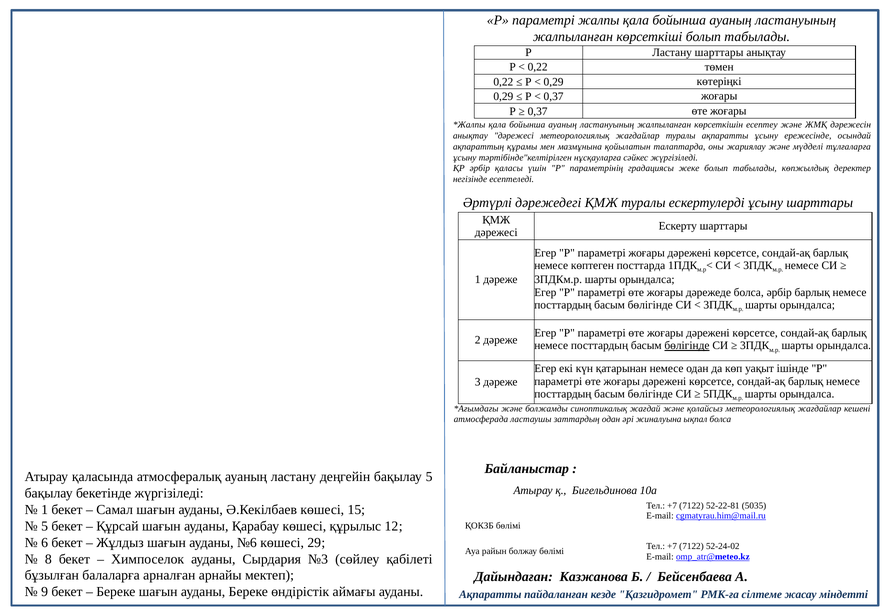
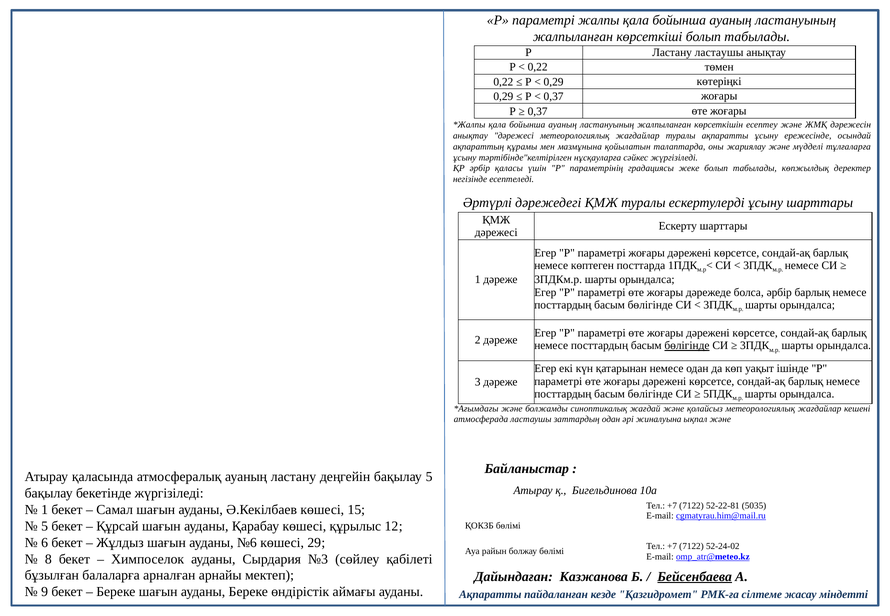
Ластану шарттары: шарттары -> ластаушы
ықпал болса: болса -> және
Бейсенбаева underline: none -> present
